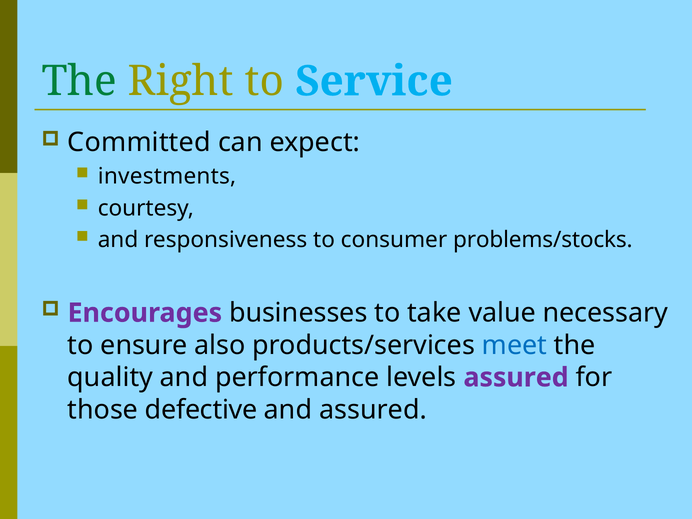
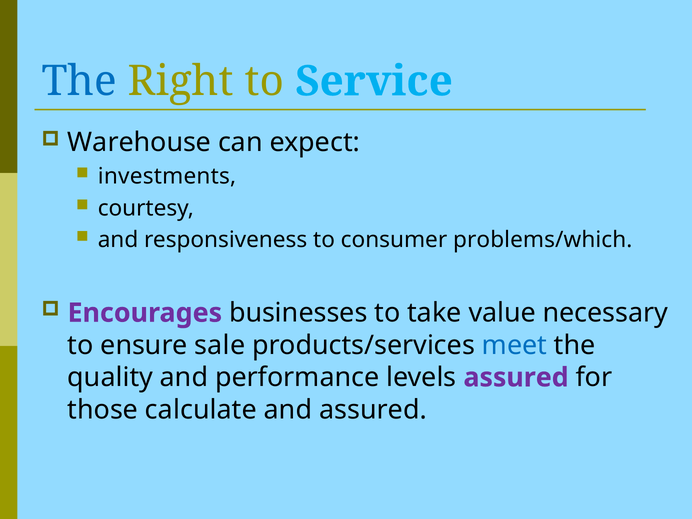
The at (79, 81) colour: green -> blue
Committed: Committed -> Warehouse
problems/stocks: problems/stocks -> problems/which
also: also -> sale
defective: defective -> calculate
